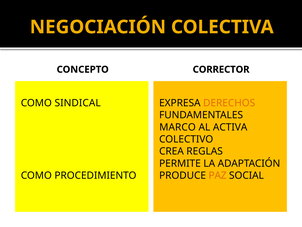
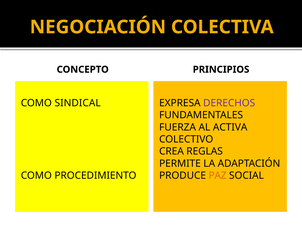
CORRECTOR: CORRECTOR -> PRINCIPIOS
DERECHOS colour: orange -> purple
MARCO: MARCO -> FUERZA
